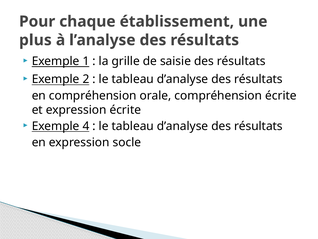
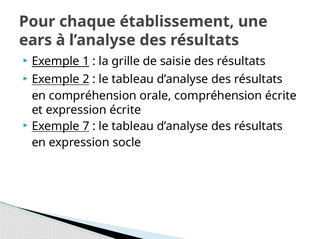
plus: plus -> ears
4: 4 -> 7
